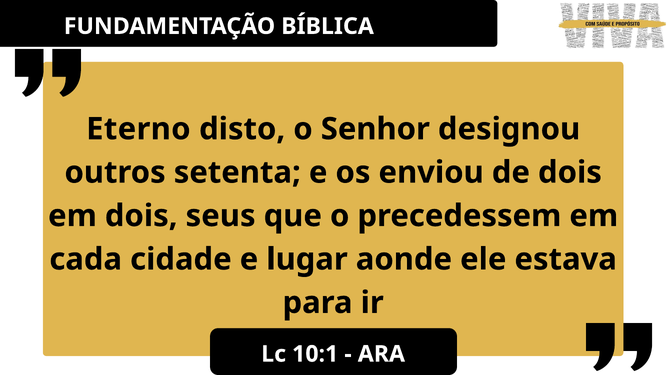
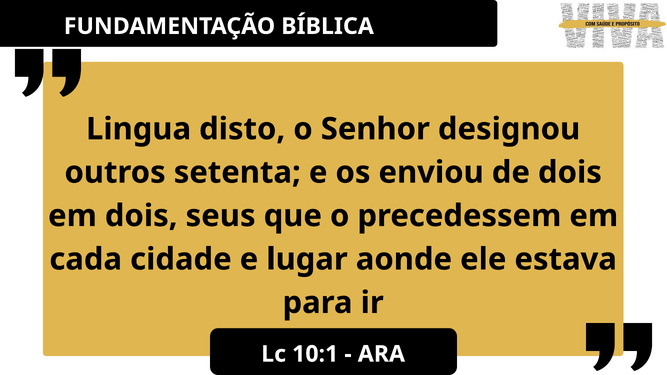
Eterno: Eterno -> Lingua
